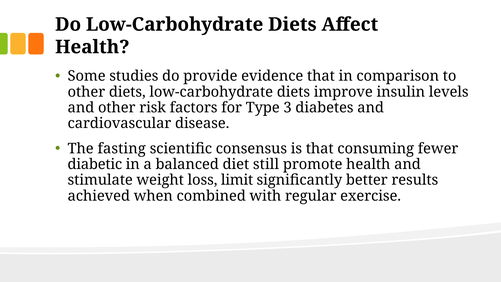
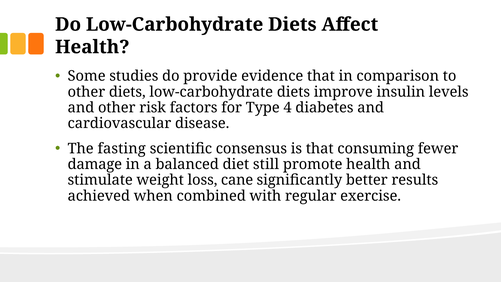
3: 3 -> 4
diabetic: diabetic -> damage
limit: limit -> cane
